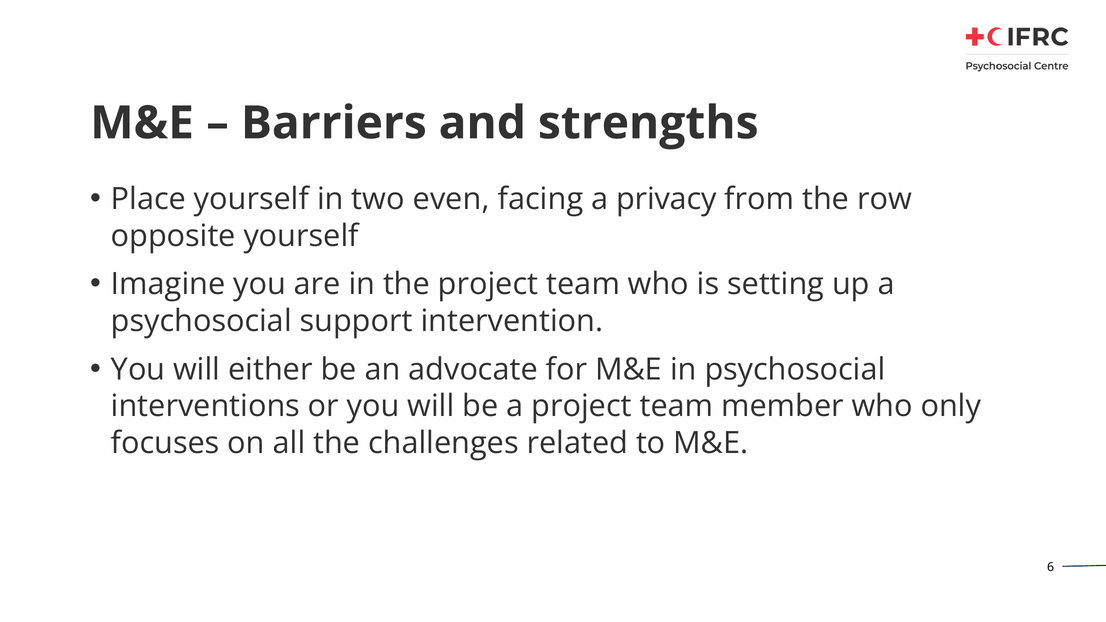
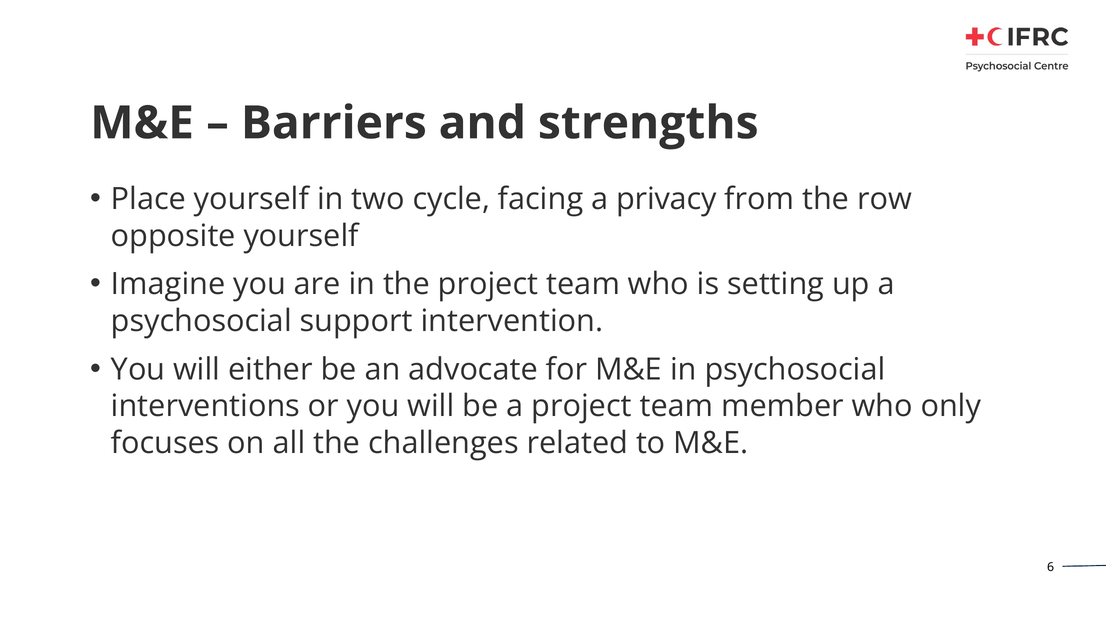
even: even -> cycle
